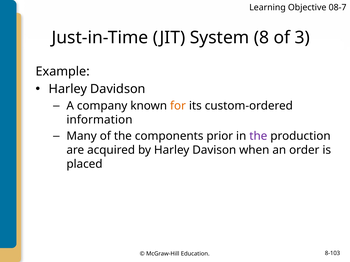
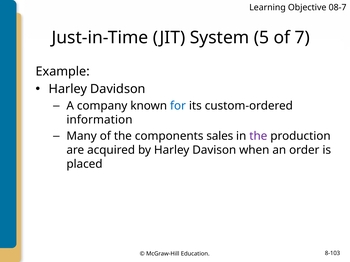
8: 8 -> 5
3: 3 -> 7
for colour: orange -> blue
prior: prior -> sales
